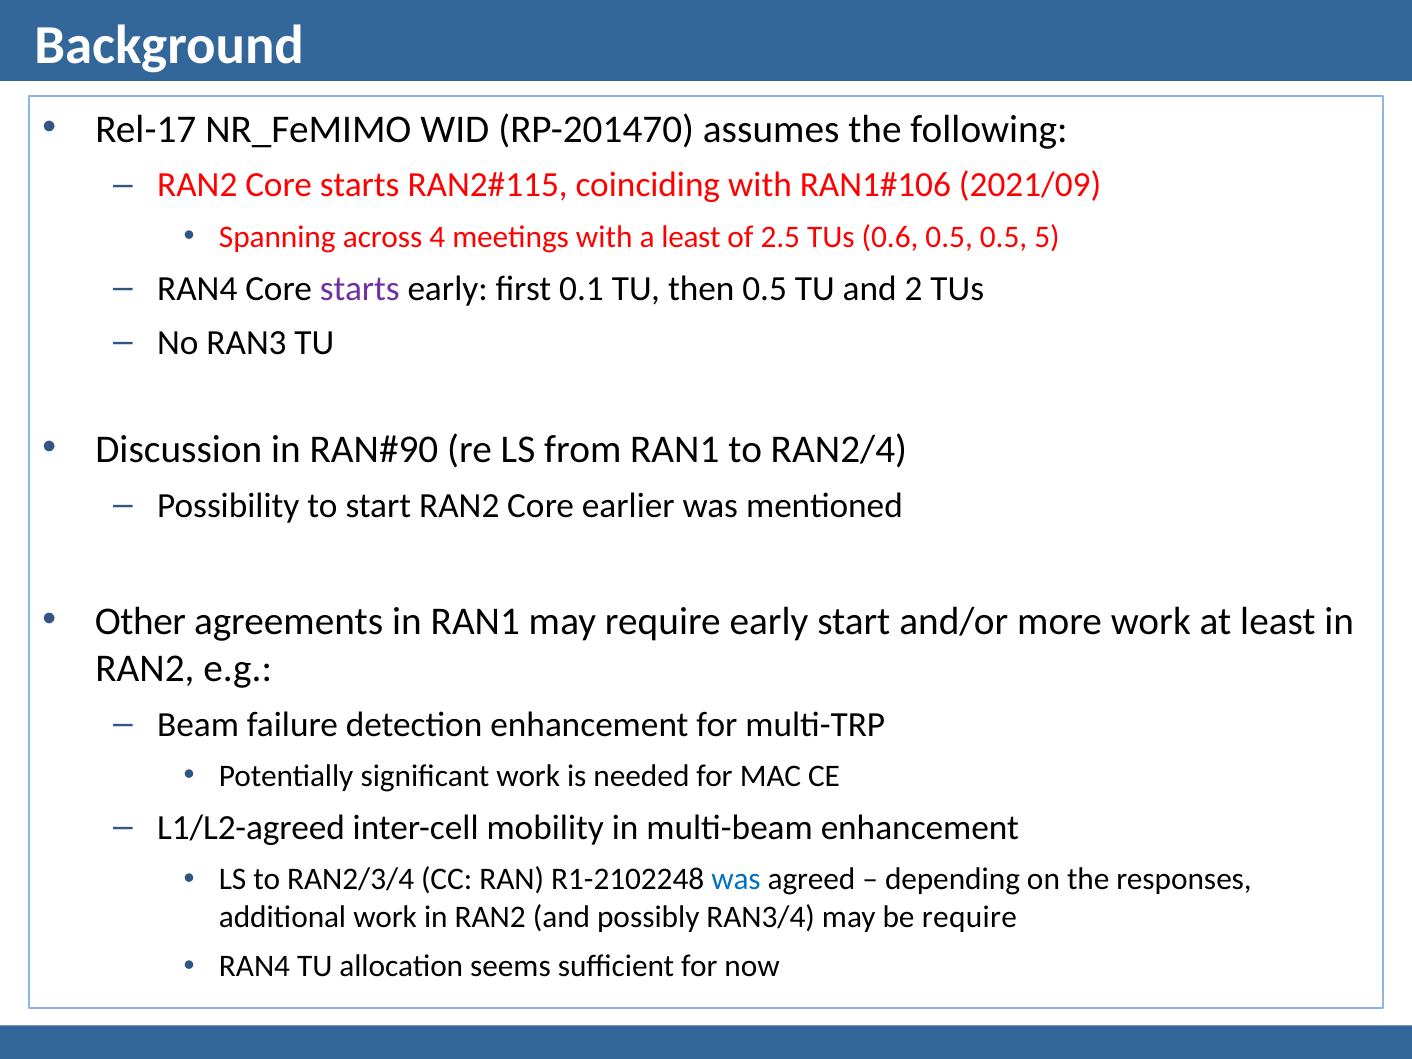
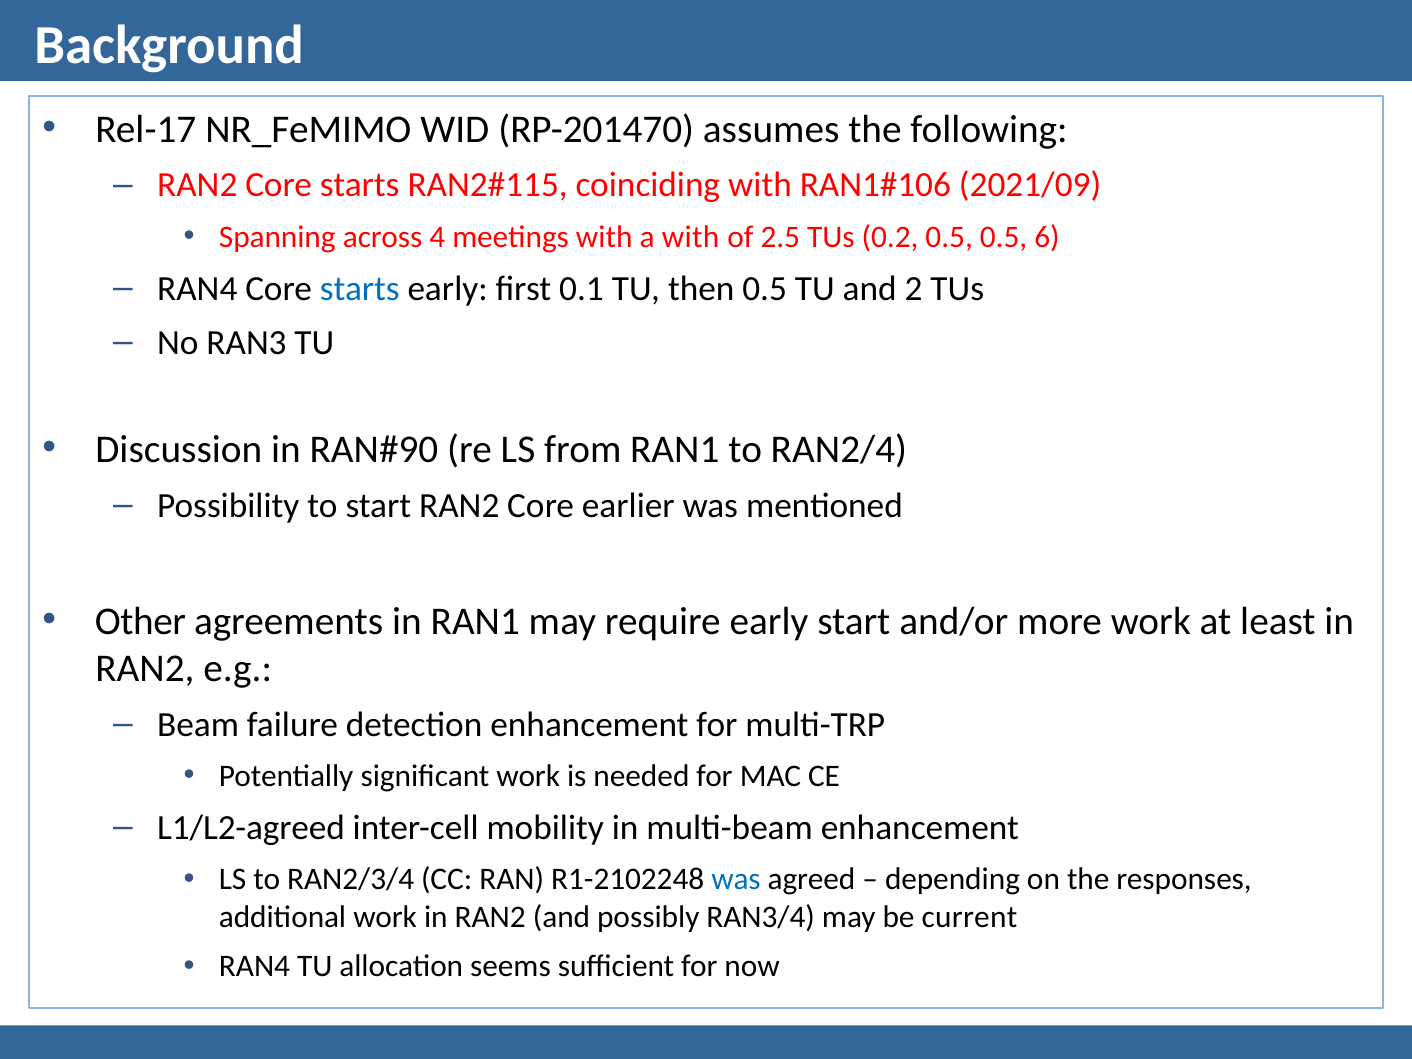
a least: least -> with
0.6: 0.6 -> 0.2
5: 5 -> 6
starts at (360, 289) colour: purple -> blue
be require: require -> current
